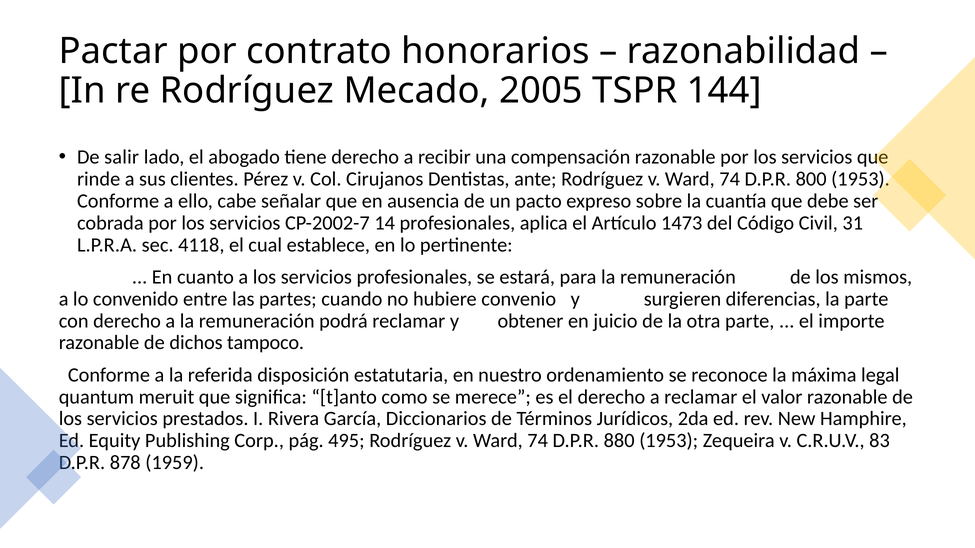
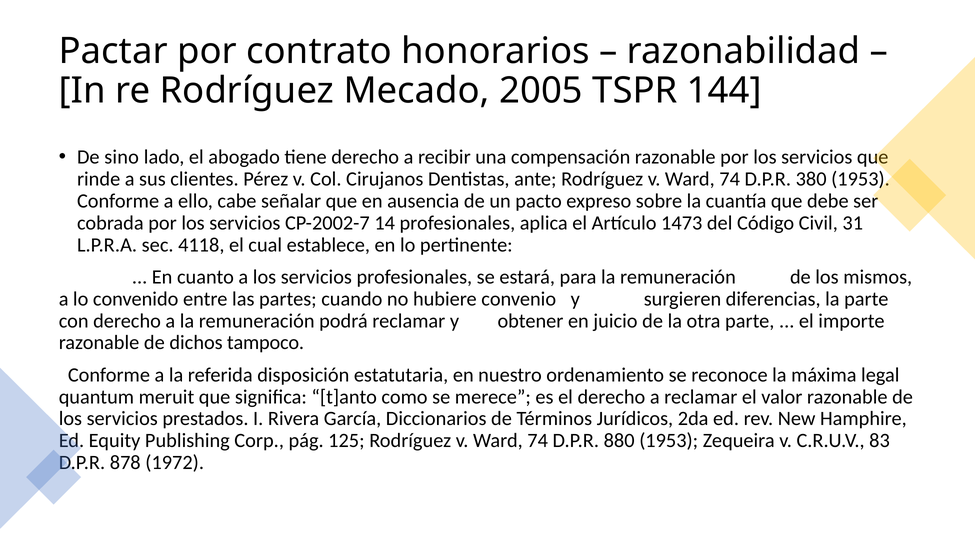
salir: salir -> sino
800: 800 -> 380
495: 495 -> 125
1959: 1959 -> 1972
